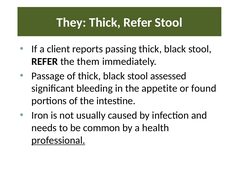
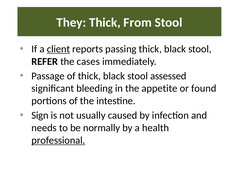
Thick Refer: Refer -> From
client underline: none -> present
them: them -> cases
Iron: Iron -> Sign
common: common -> normally
